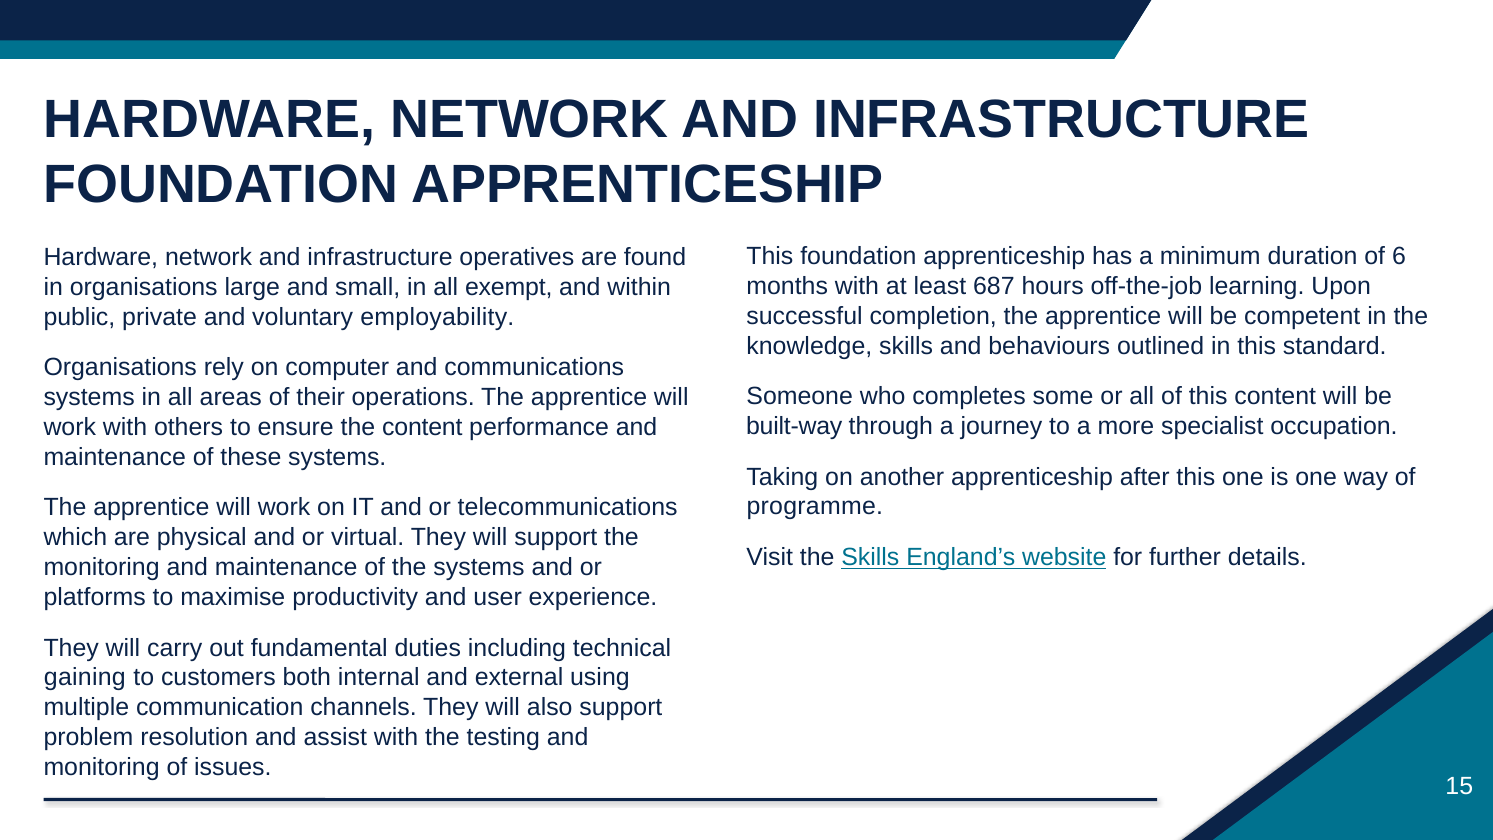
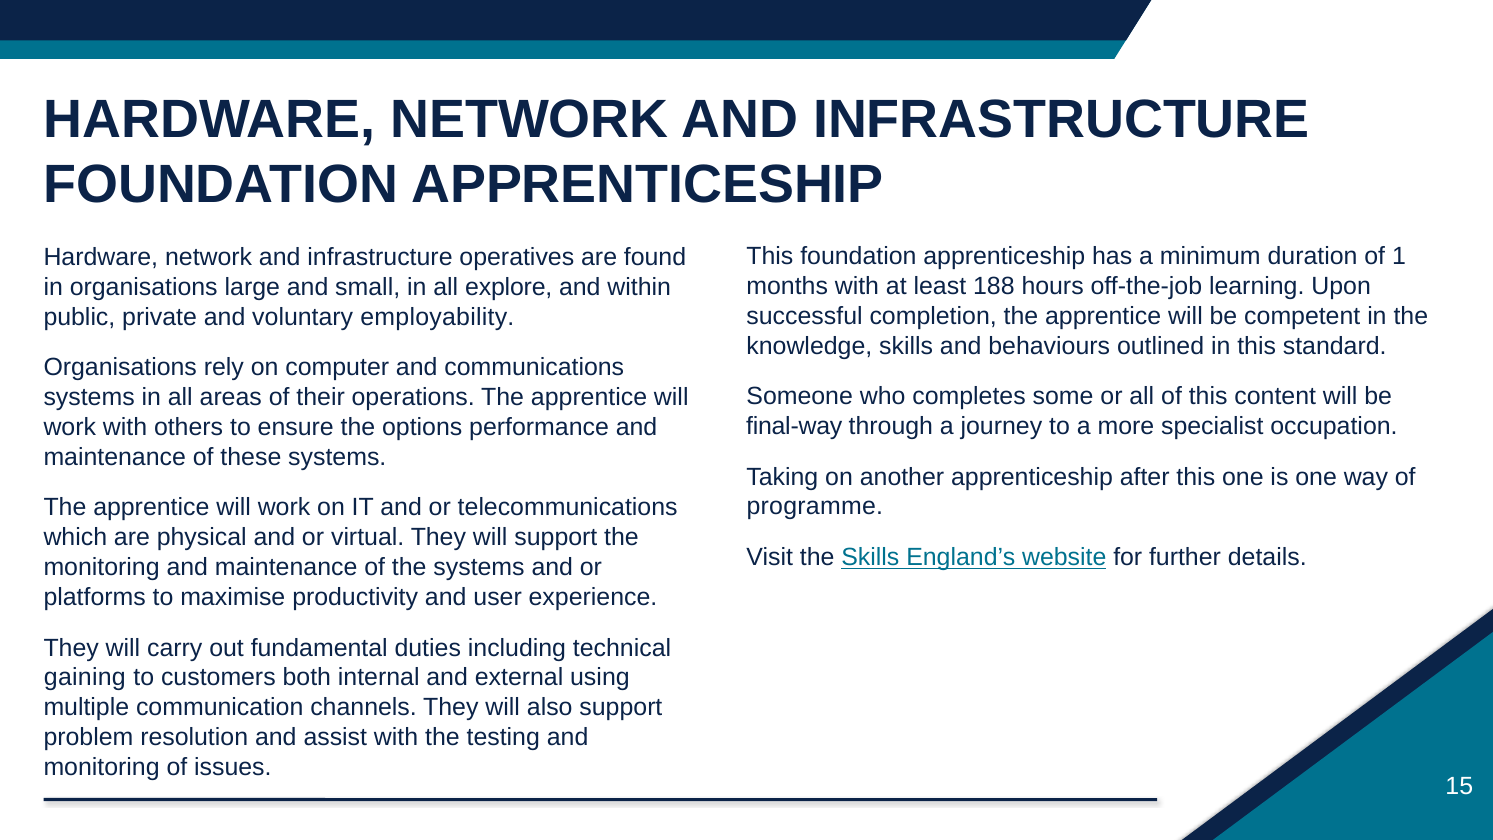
6: 6 -> 1
687: 687 -> 188
exempt: exempt -> explore
built-way: built-way -> final-way
the content: content -> options
